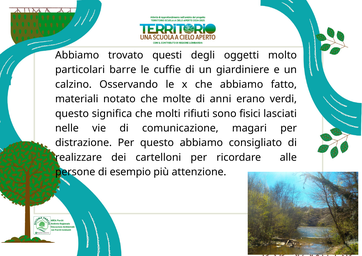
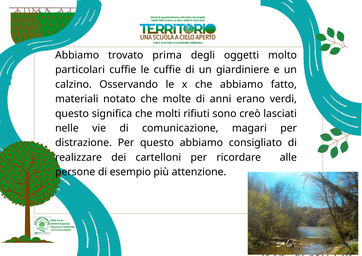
questi: questi -> prima
particolari barre: barre -> cuffie
fisici: fisici -> creò
